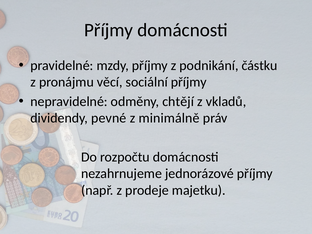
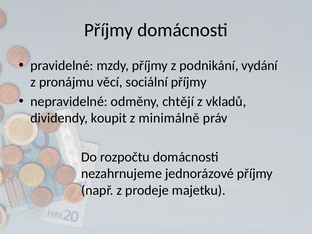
částku: částku -> vydání
pevné: pevné -> koupit
